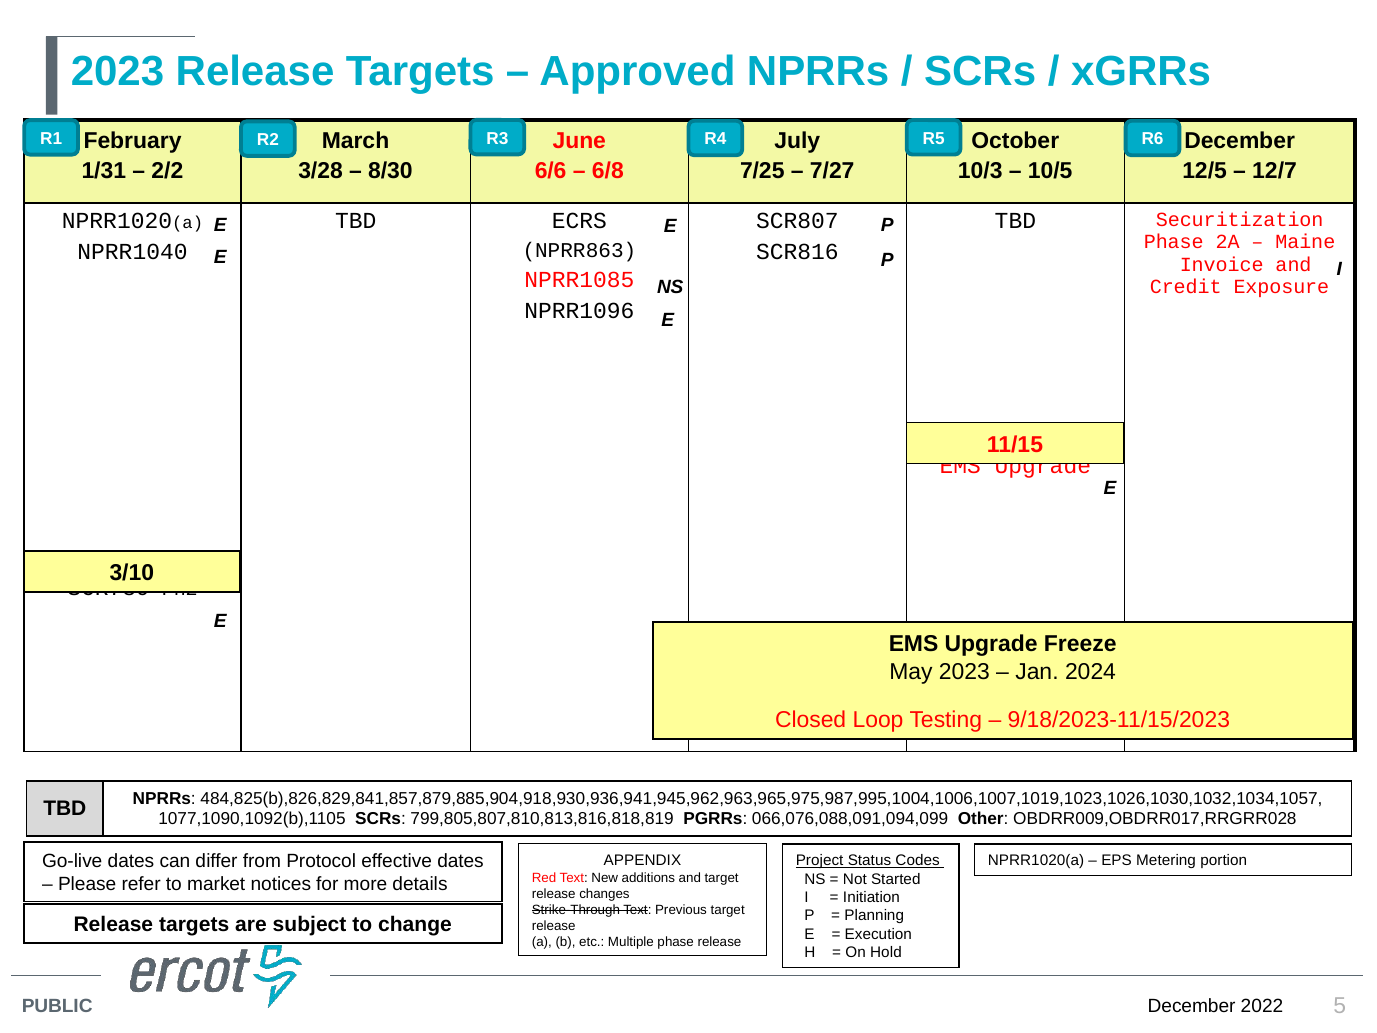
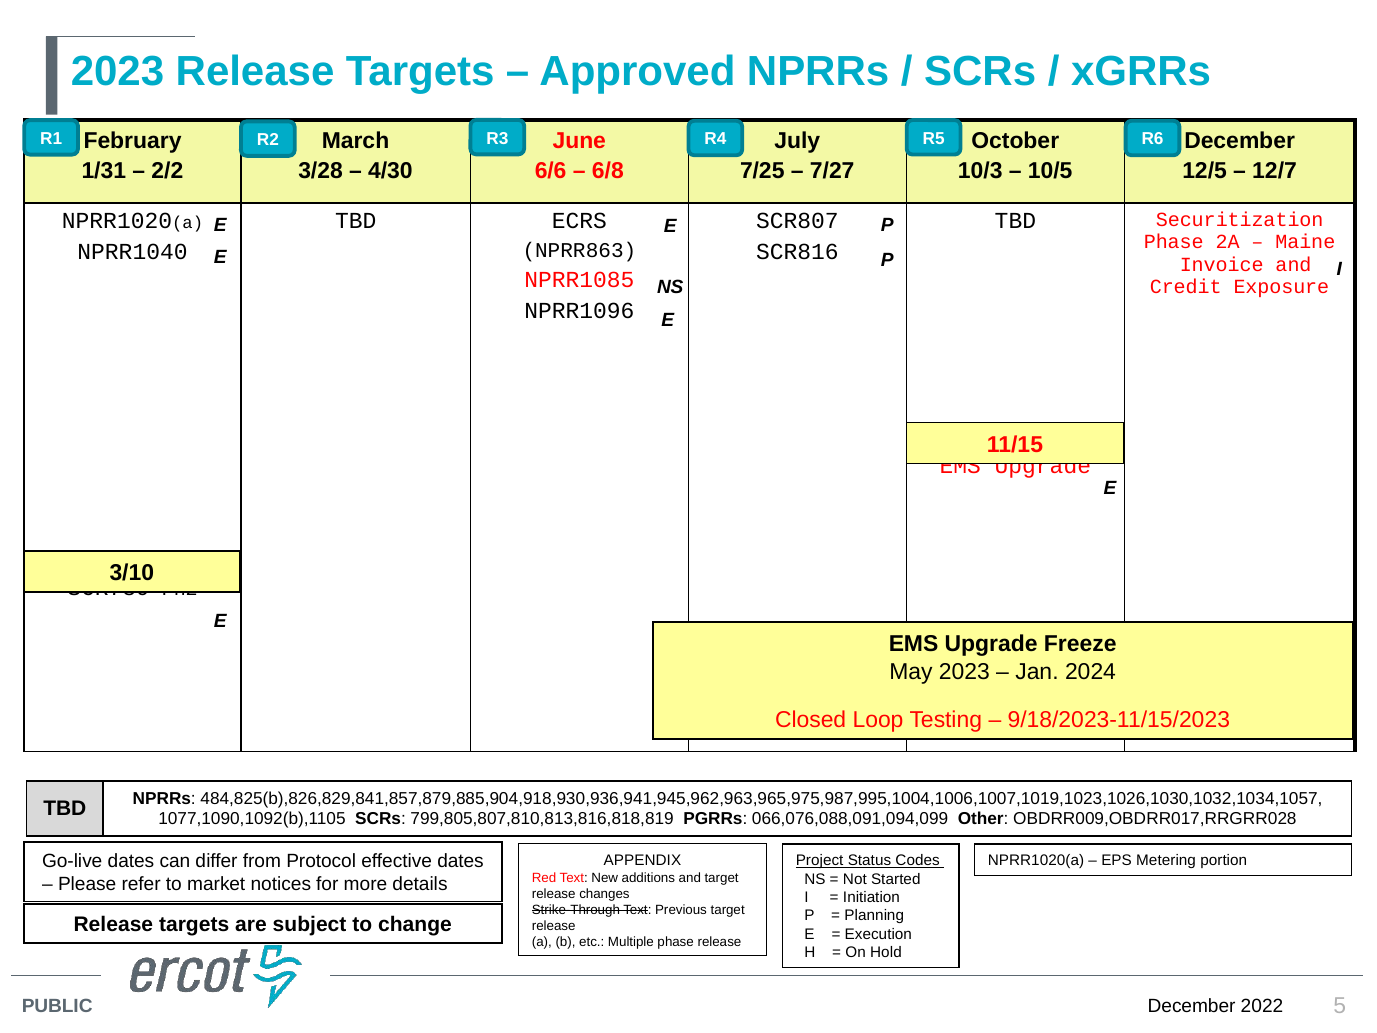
8/30: 8/30 -> 4/30
